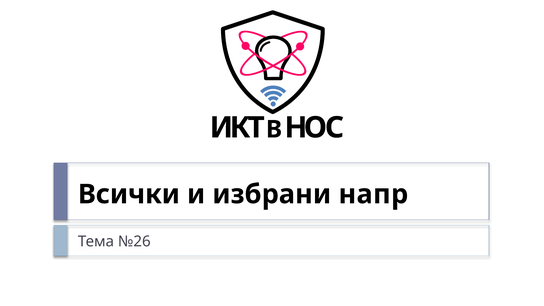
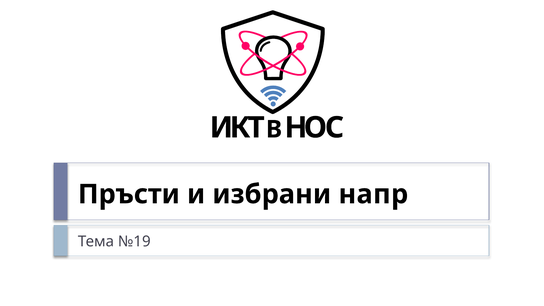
Всички: Всички -> Пръсти
№26: №26 -> №19
